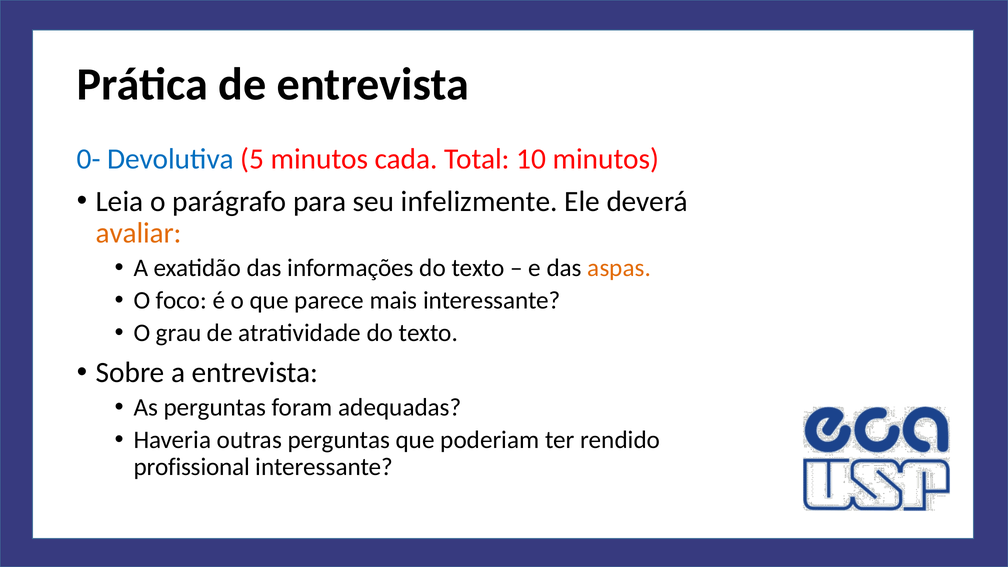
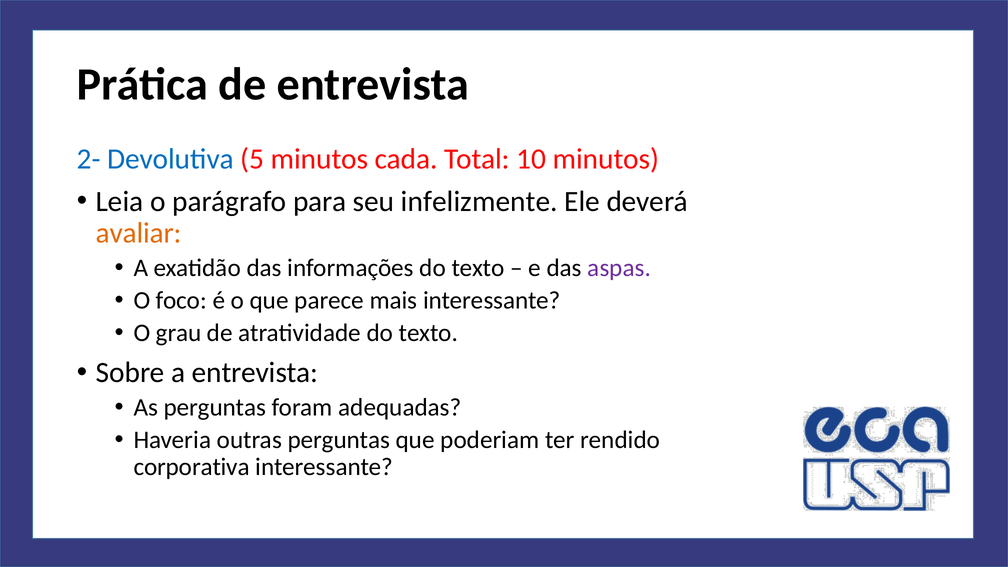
0-: 0- -> 2-
aspas colour: orange -> purple
profissional: profissional -> corporativa
